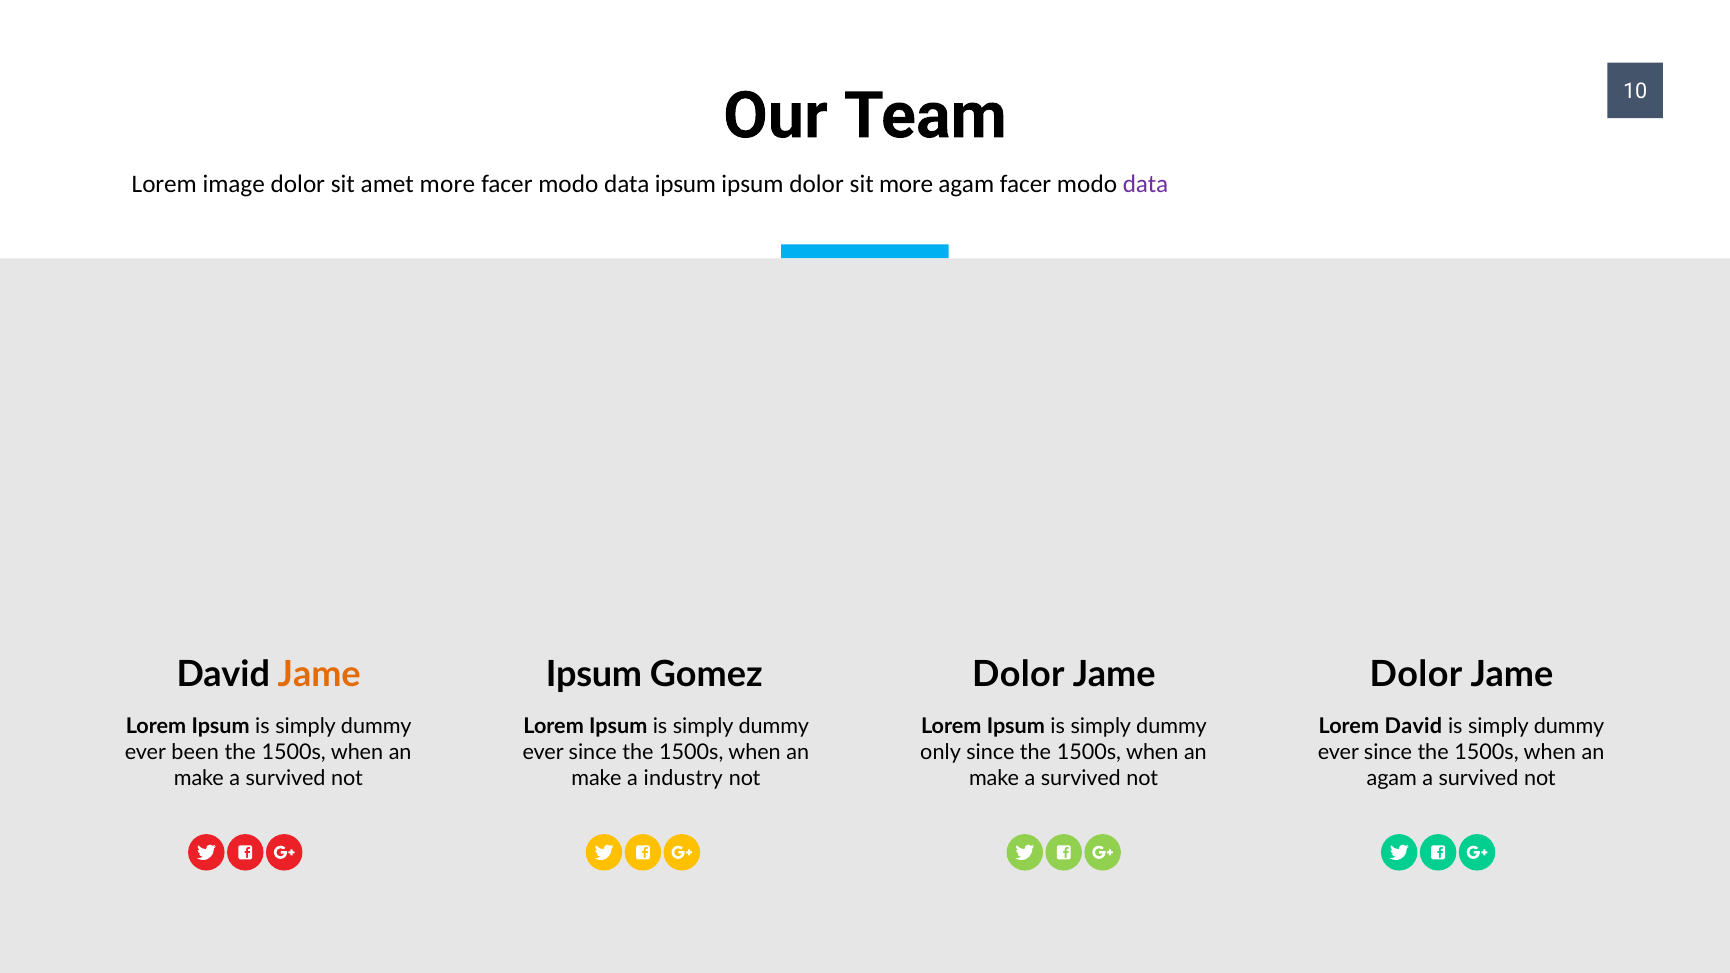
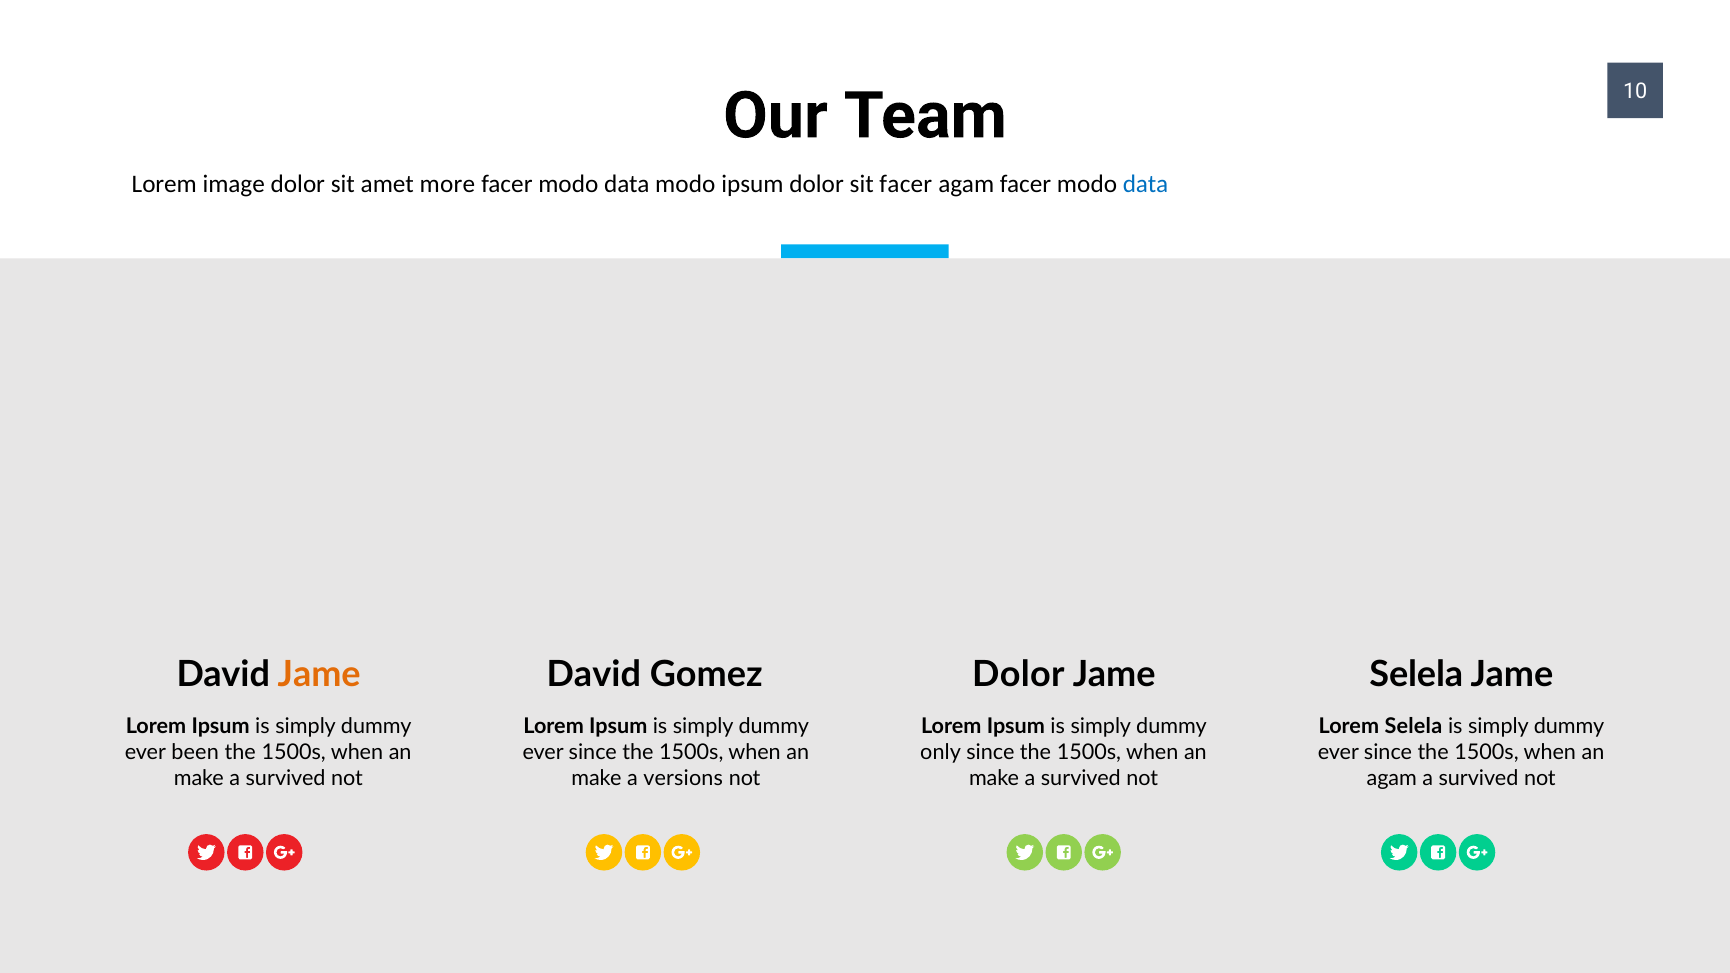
data ipsum: ipsum -> modo
sit more: more -> facer
data at (1146, 184) colour: purple -> blue
Ipsum at (594, 674): Ipsum -> David
Dolor at (1416, 674): Dolor -> Selela
Lorem David: David -> Selela
industry: industry -> versions
